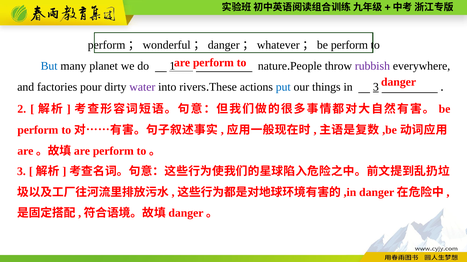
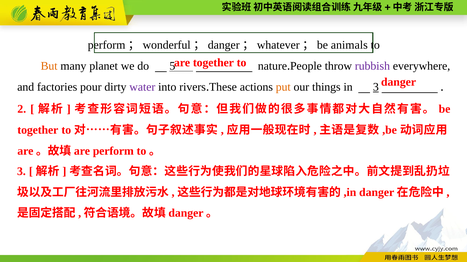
perform；wonderful；danger；whatever；be perform: perform -> animals
are perform: perform -> together
But colour: blue -> orange
1: 1 -> 5
put colour: blue -> orange
perform at (38, 130): perform -> together
